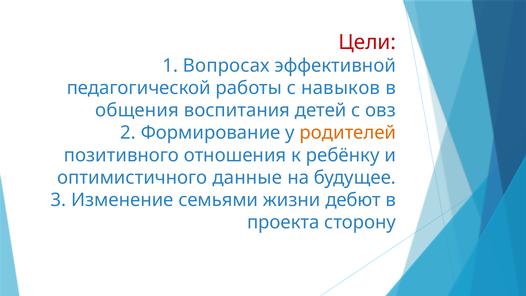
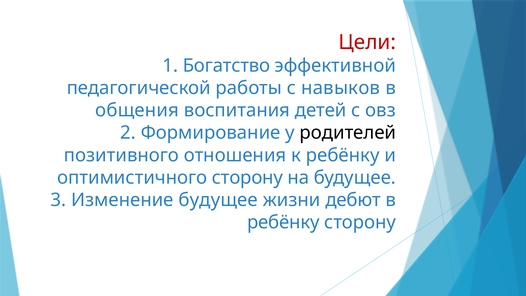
Вопросах: Вопросах -> Богатство
родителей colour: orange -> black
оптимистичного данные: данные -> сторону
Изменение семьями: семьями -> будущее
проекта at (283, 222): проекта -> ребёнку
